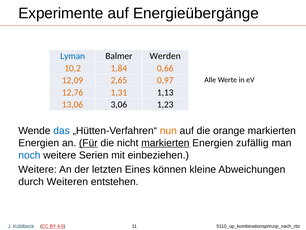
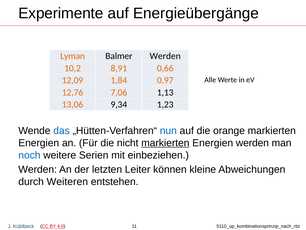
Lyman colour: blue -> orange
1,84: 1,84 -> 8,91
2,65: 2,65 -> 1,84
1,31: 1,31 -> 7,06
3,06: 3,06 -> 9,34
nun colour: orange -> blue
Für underline: present -> none
Energien zufällig: zufällig -> werden
Weitere at (38, 169): Weitere -> Werden
Eines: Eines -> Leiter
